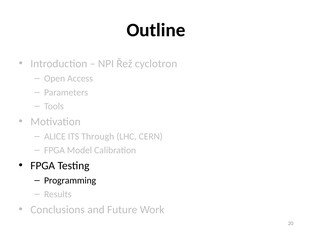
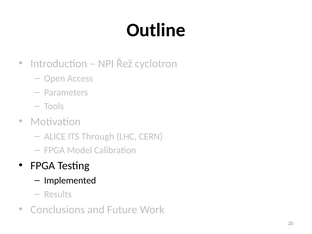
Programming: Programming -> Implemented
